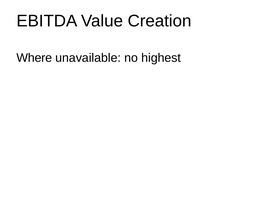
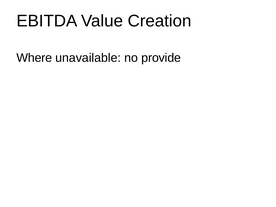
highest: highest -> provide
